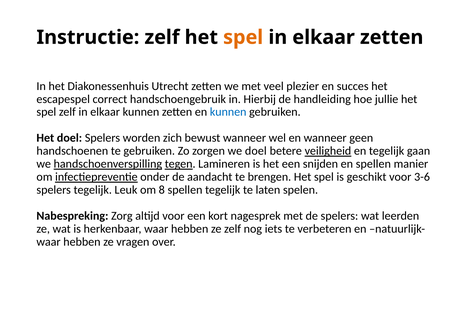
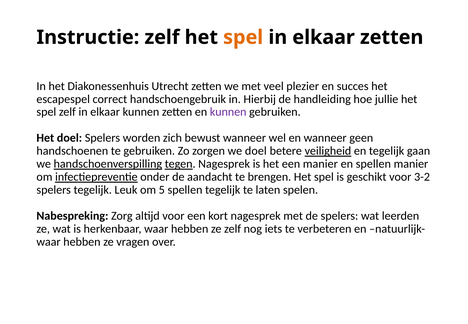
kunnen at (228, 112) colour: blue -> purple
tegen Lamineren: Lamineren -> Nagesprek
een snijden: snijden -> manier
3-6: 3-6 -> 3-2
8: 8 -> 5
